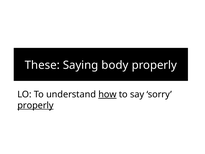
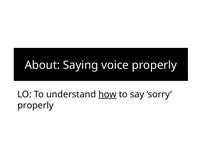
These: These -> About
body: body -> voice
properly at (35, 105) underline: present -> none
